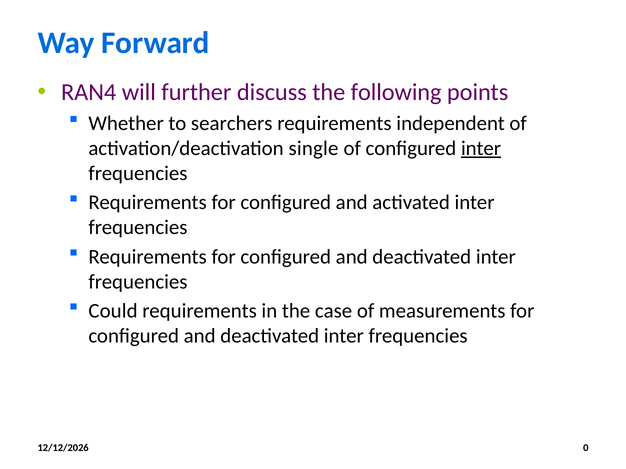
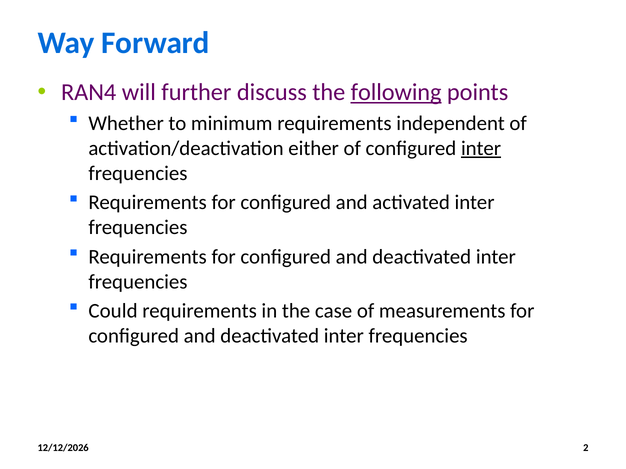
following underline: none -> present
searchers: searchers -> minimum
single: single -> either
0: 0 -> 2
